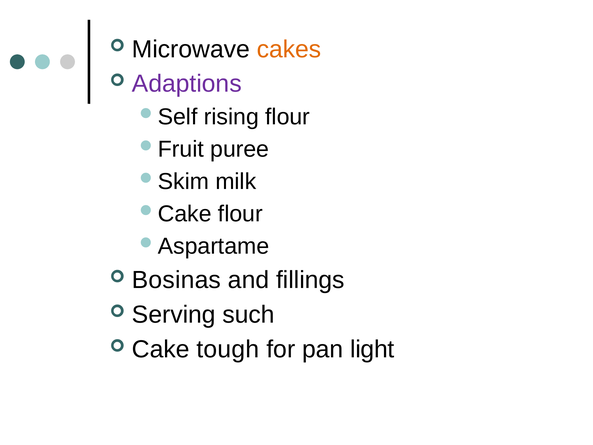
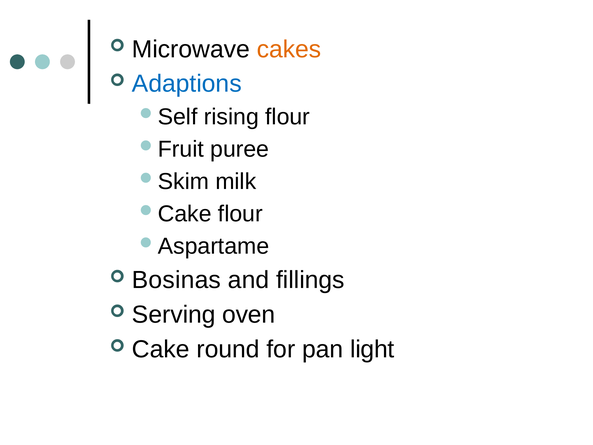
Adaptions colour: purple -> blue
such: such -> oven
tough: tough -> round
